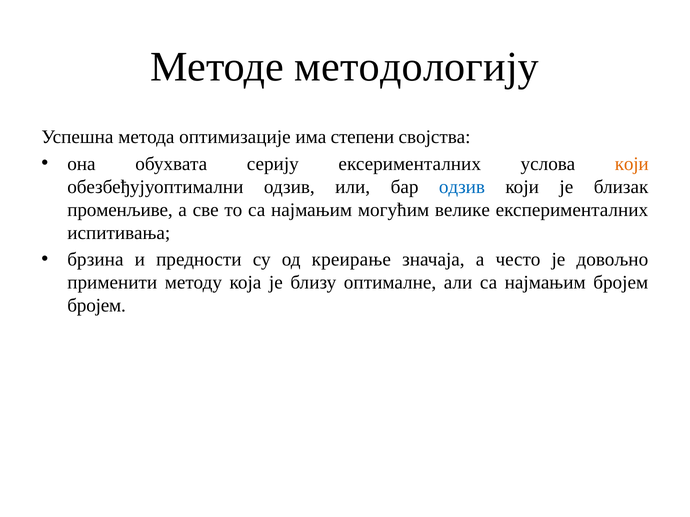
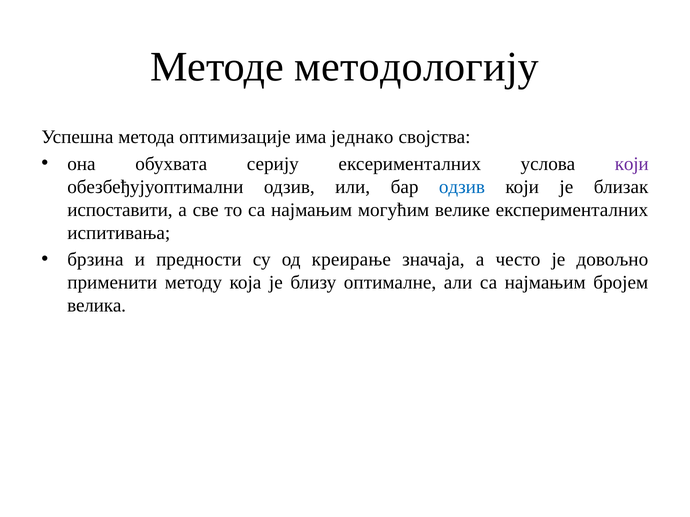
степени: степени -> једнако
који at (632, 164) colour: orange -> purple
променљиве: променљиве -> испоставити
бројем at (97, 306): бројем -> велика
